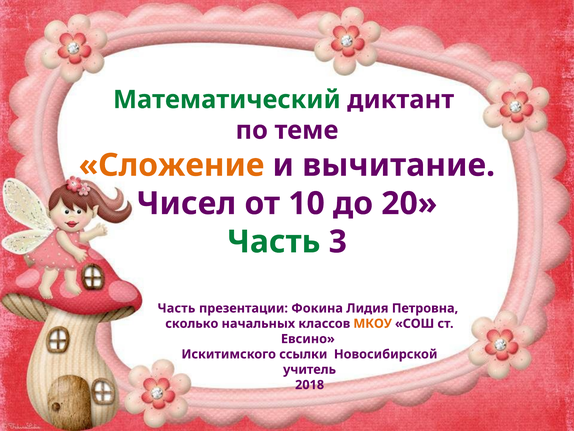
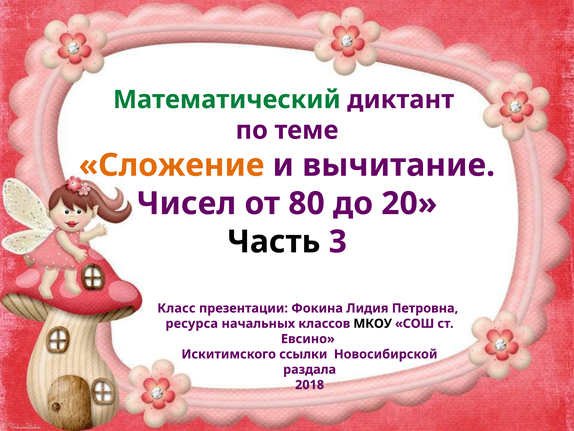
10: 10 -> 80
Часть at (274, 242) colour: green -> black
Часть at (176, 308): Часть -> Класс
сколько: сколько -> ресурса
МКОУ colour: orange -> black
учитель: учитель -> раздала
